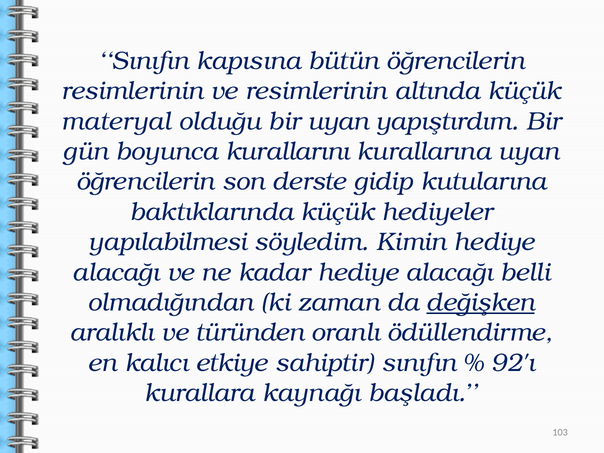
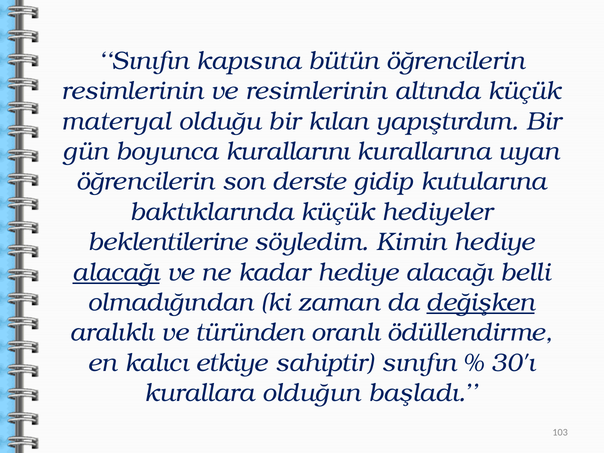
bir uyan: uyan -> kılan
yapılabilmesi: yapılabilmesi -> beklentilerine
alacağı at (116, 272) underline: none -> present
92'ı: 92'ı -> 30'ı
kaynağı: kaynağı -> olduğun
